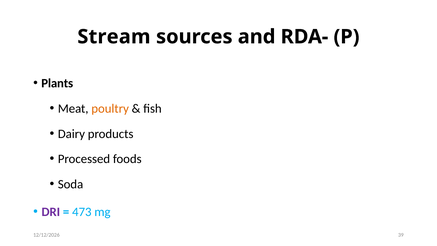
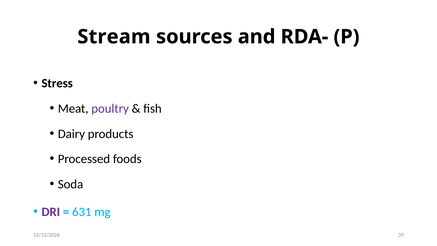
Plants: Plants -> Stress
poultry colour: orange -> purple
473: 473 -> 631
